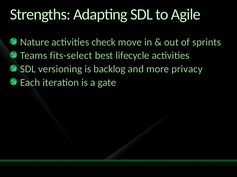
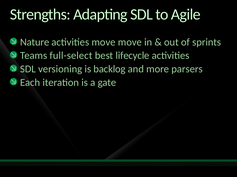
activities check: check -> move
fits-select: fits-select -> full-select
privacy: privacy -> parsers
